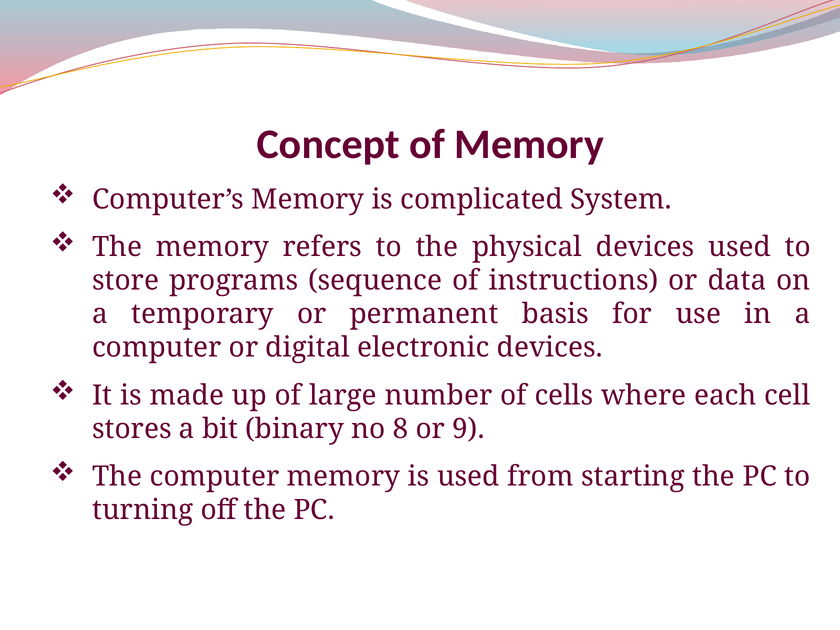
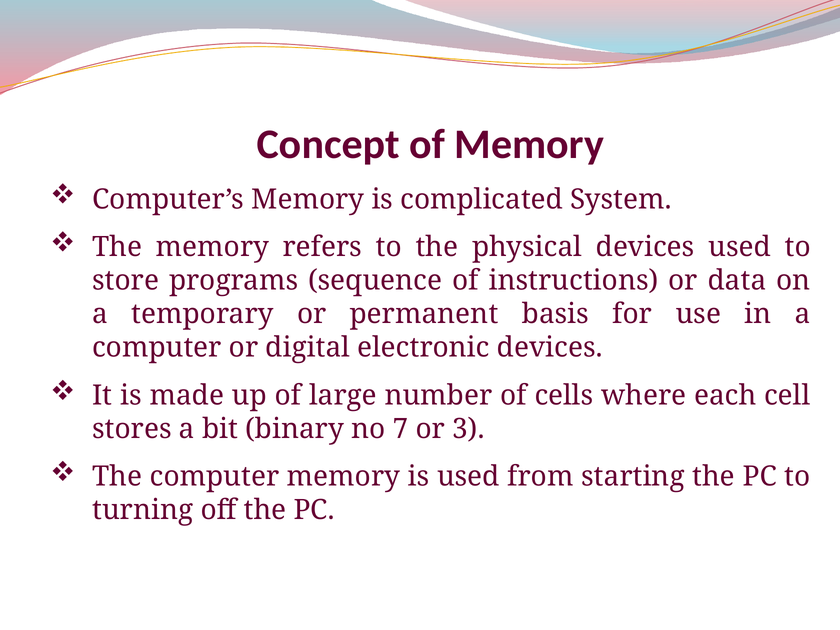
8: 8 -> 7
9: 9 -> 3
